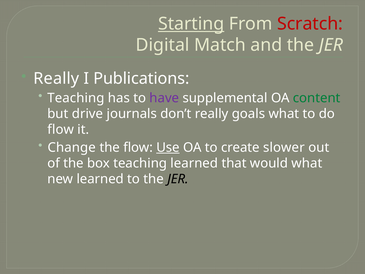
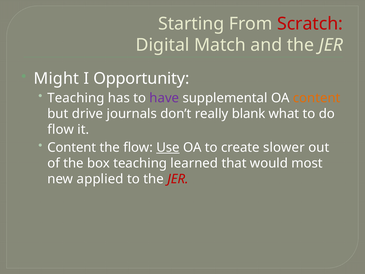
Starting underline: present -> none
Really at (56, 78): Really -> Might
Publications: Publications -> Opportunity
content at (317, 98) colour: green -> orange
goals: goals -> blank
Change at (72, 147): Change -> Content
would what: what -> most
new learned: learned -> applied
JER at (178, 179) colour: black -> red
